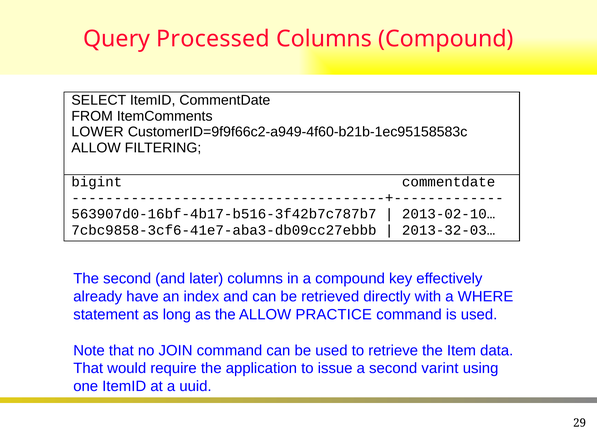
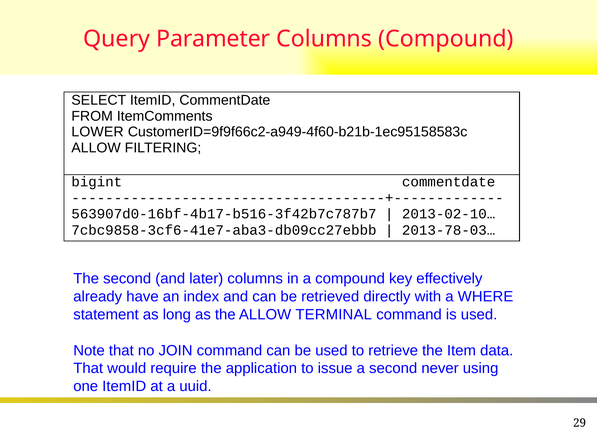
Processed: Processed -> Parameter
2013-32-03…: 2013-32-03… -> 2013-78-03…
PRACTICE: PRACTICE -> TERMINAL
varint: varint -> never
